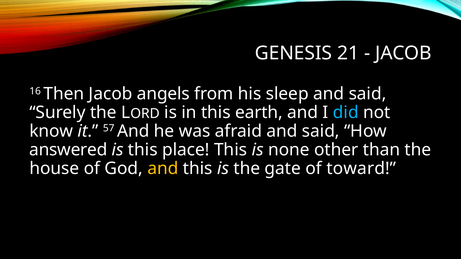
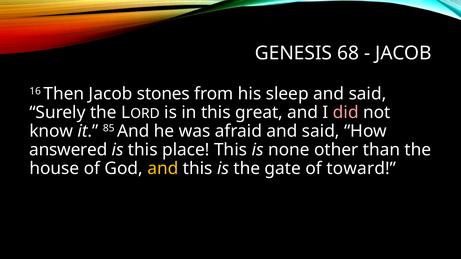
21: 21 -> 68
angels: angels -> stones
earth: earth -> great
did colour: light blue -> pink
57: 57 -> 85
